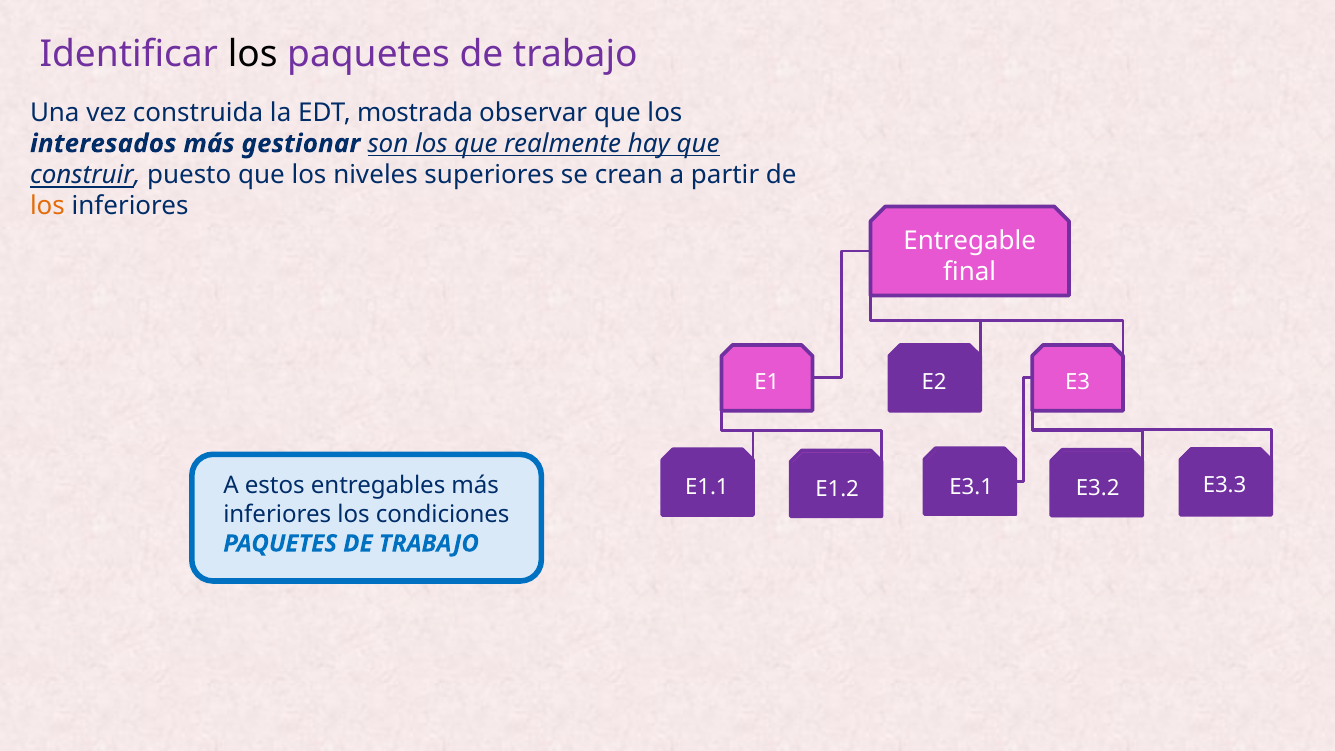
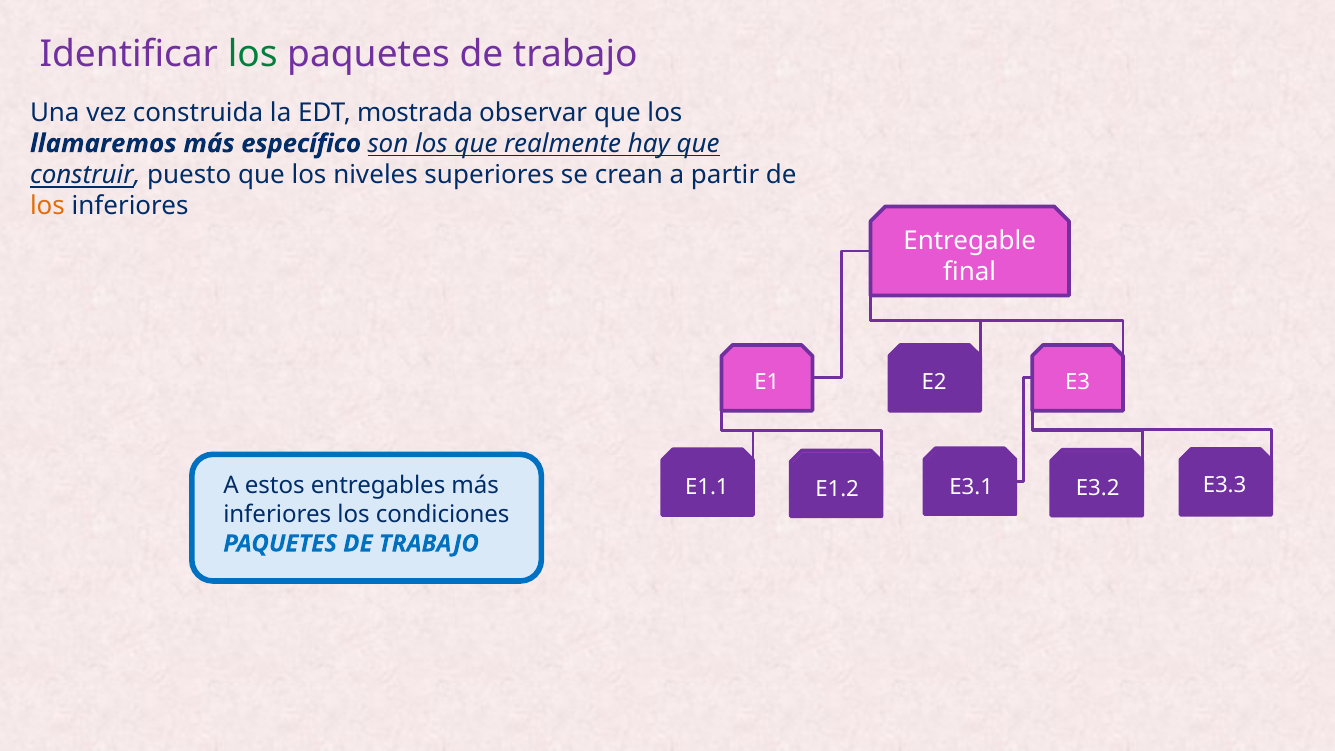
los at (253, 54) colour: black -> green
interesados: interesados -> llamaremos
gestionar: gestionar -> específico
